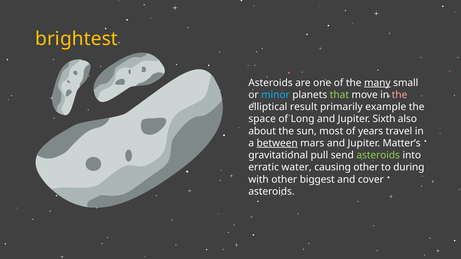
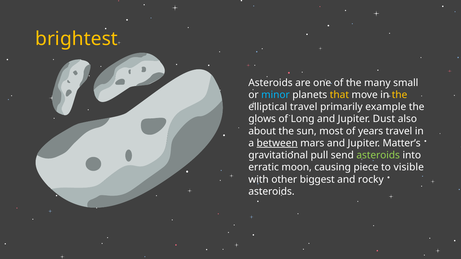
many underline: present -> none
that colour: light green -> yellow
the at (400, 95) colour: pink -> yellow
elliptical result: result -> travel
space: space -> glows
Sixth: Sixth -> Dust
water: water -> moon
causing other: other -> piece
during: during -> visible
cover: cover -> rocky
